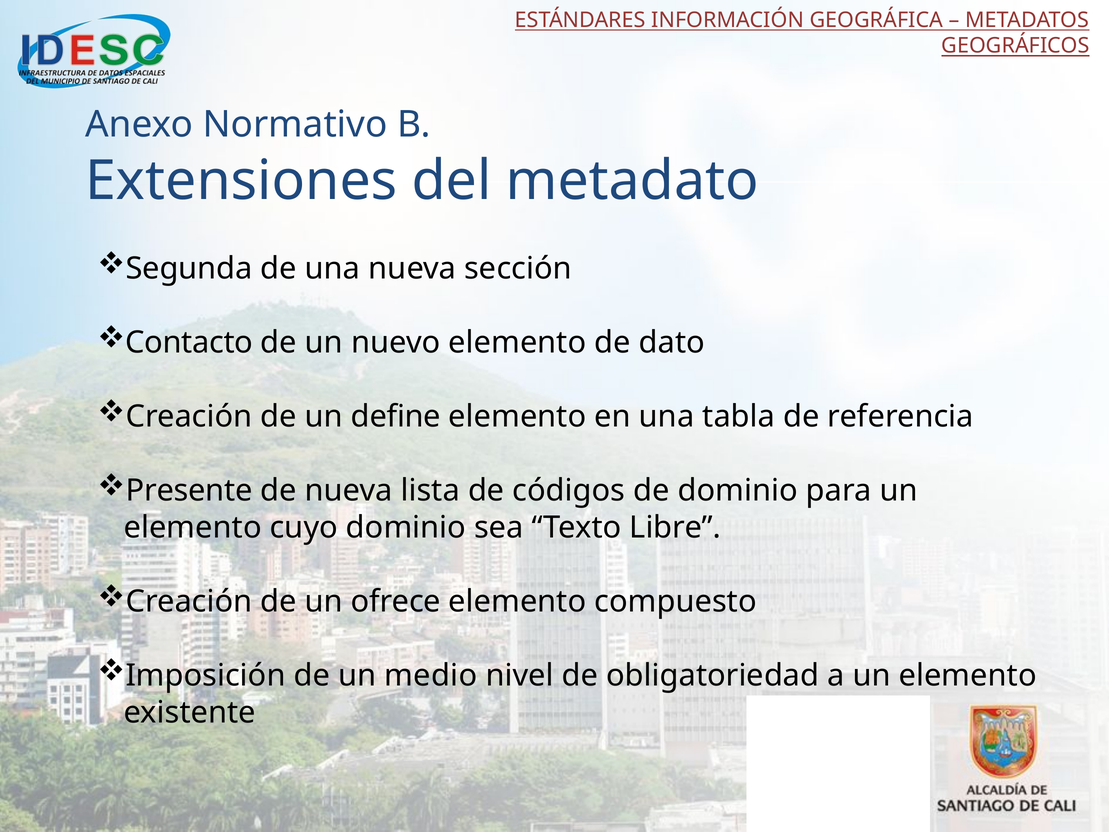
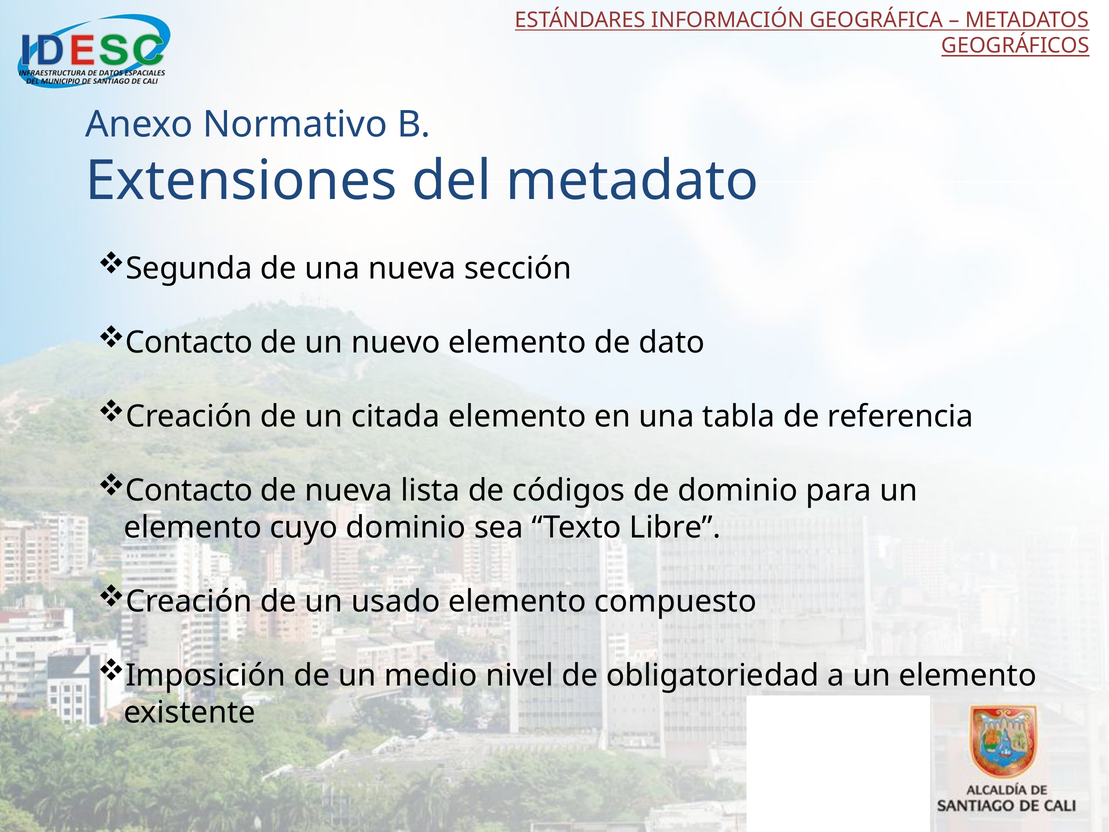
define: define -> citada
Presente at (189, 491): Presente -> Contacto
ofrece: ofrece -> usado
